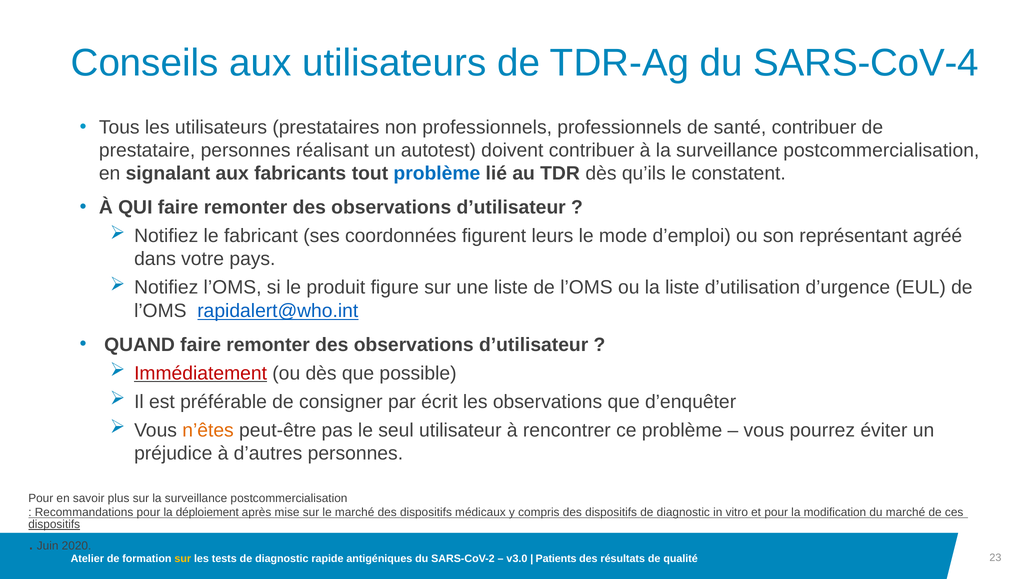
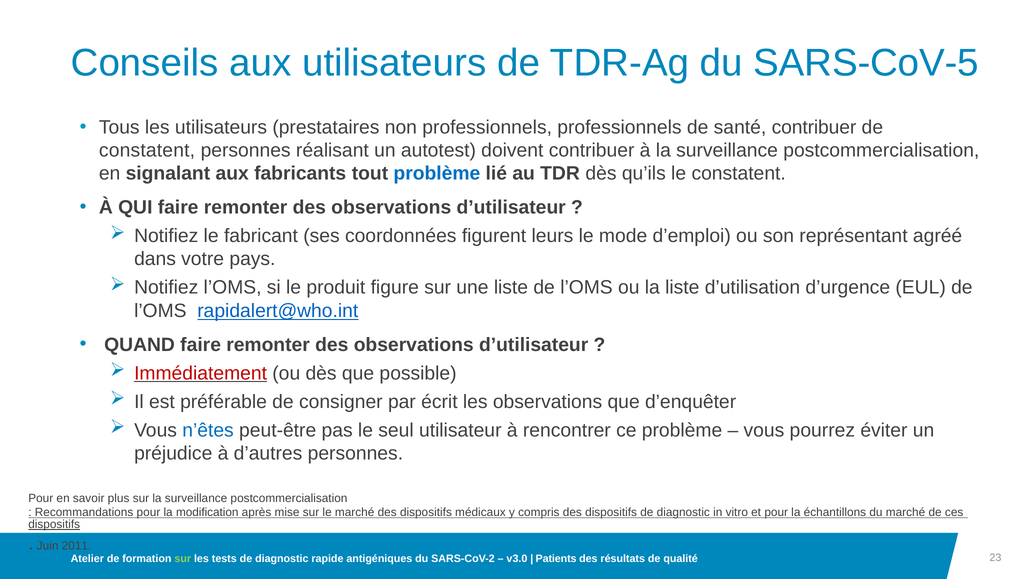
SARS-CoV-4: SARS-CoV-4 -> SARS-CoV-5
prestataire at (147, 150): prestataire -> constatent
n’êtes colour: orange -> blue
déploiement: déploiement -> modification
modification: modification -> échantillons
2020: 2020 -> 2011
sur at (183, 558) colour: yellow -> light green
